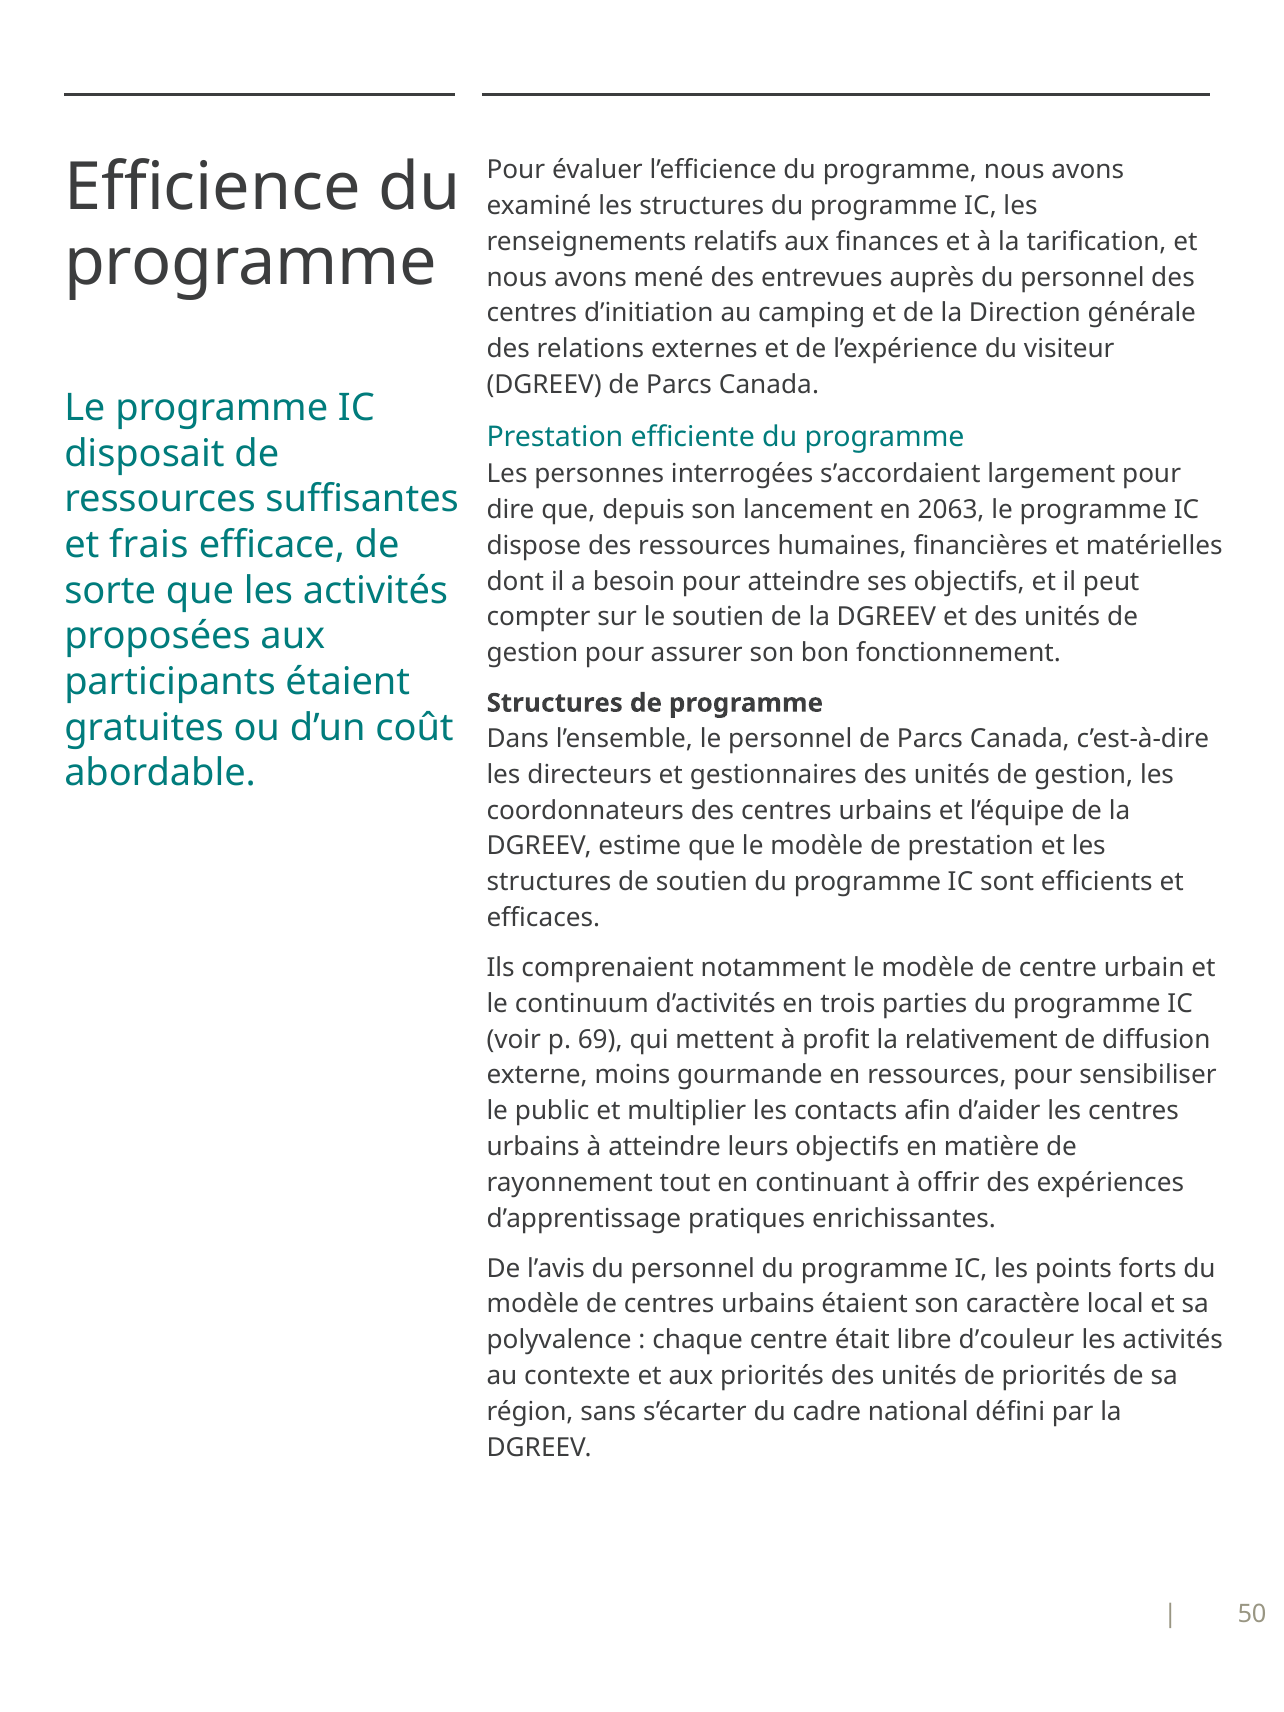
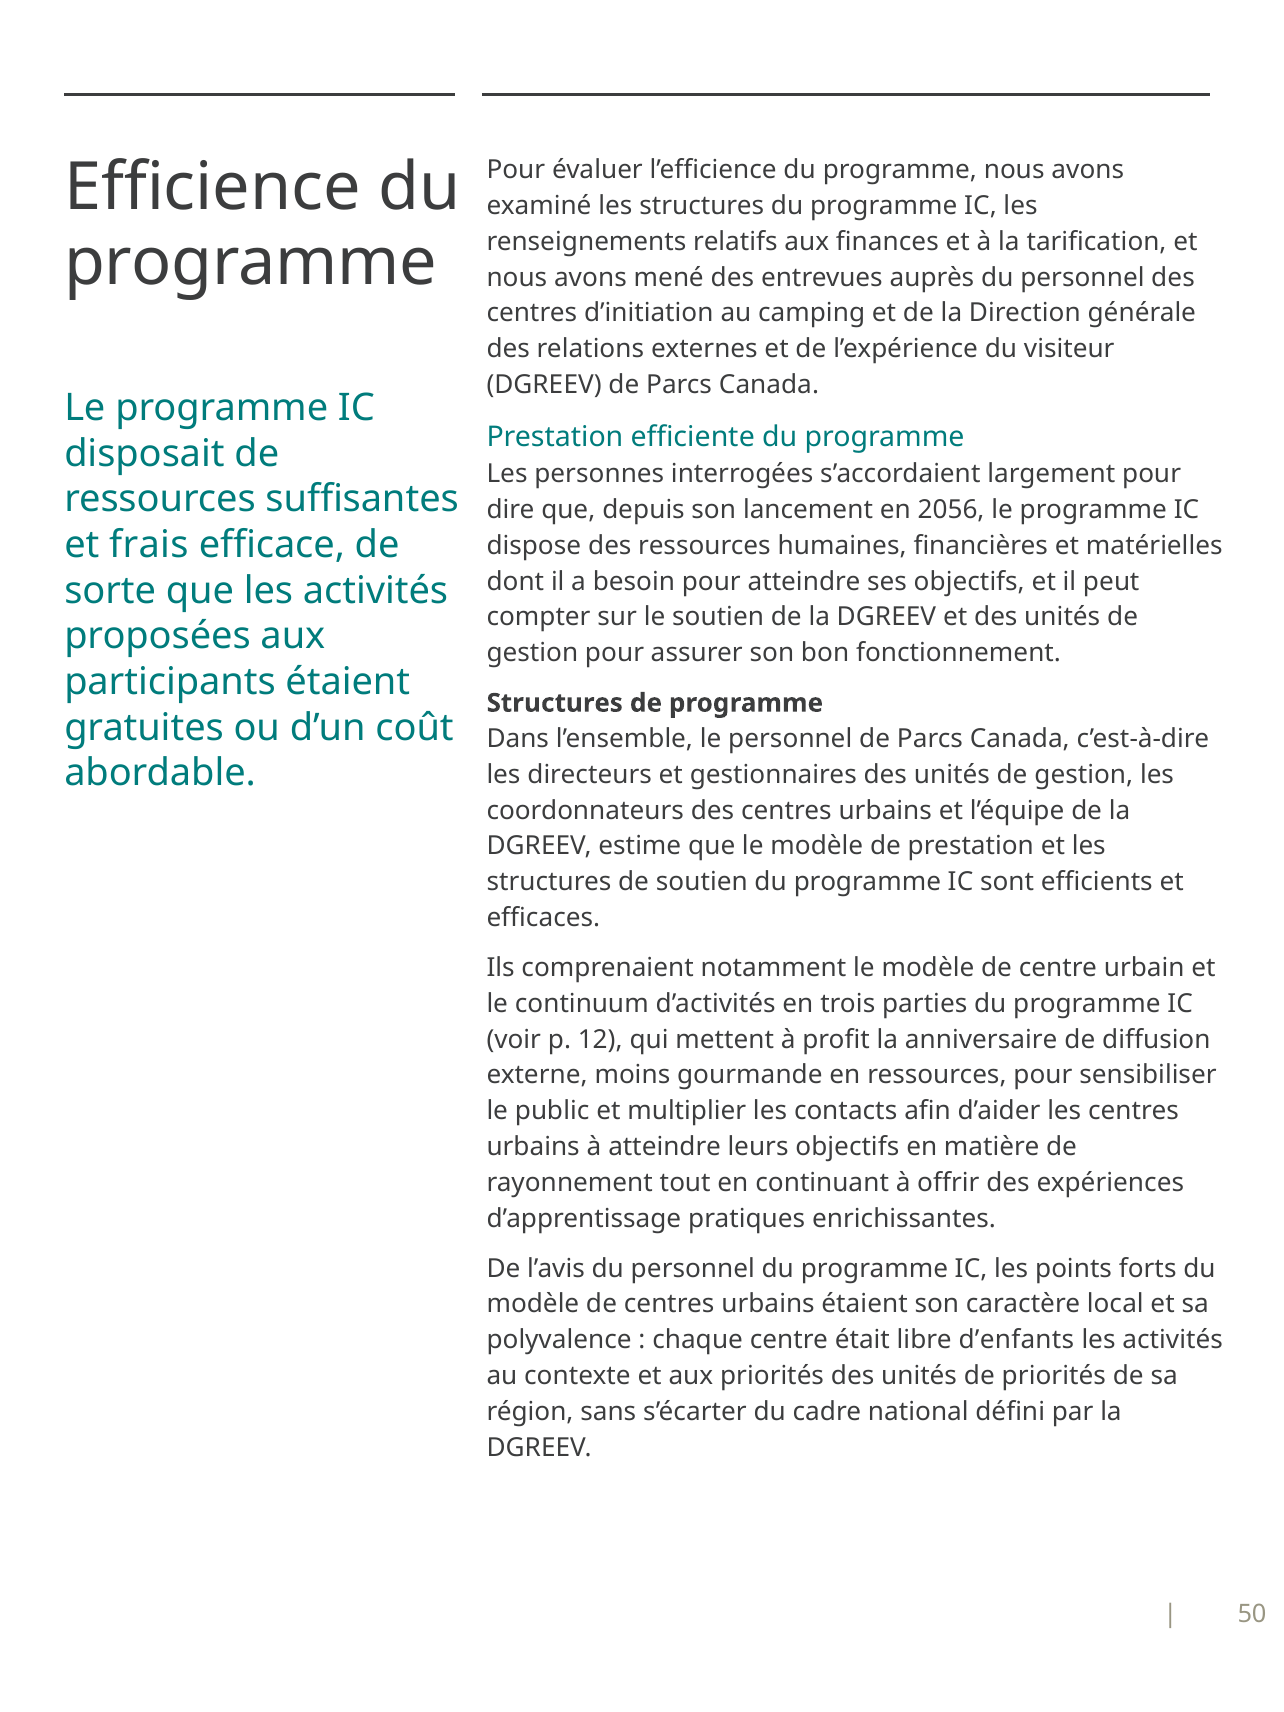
2063: 2063 -> 2056
69: 69 -> 12
relativement: relativement -> anniversaire
d’couleur: d’couleur -> d’enfants
